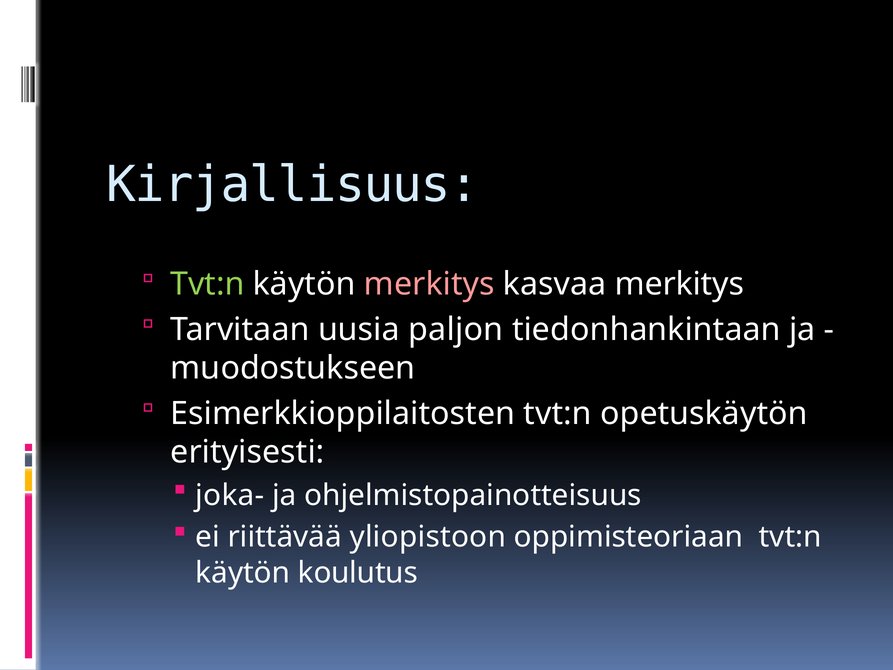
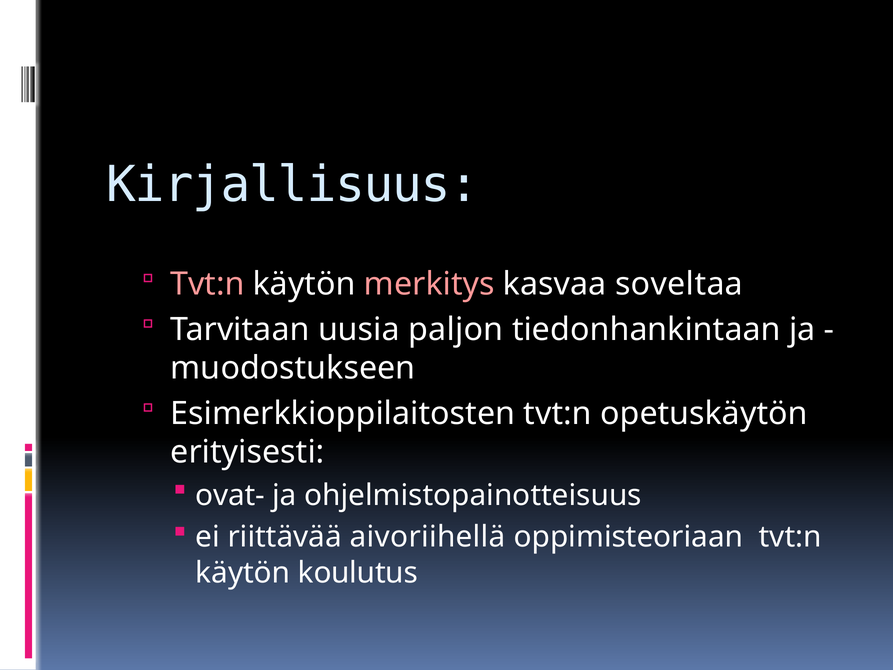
Tvt:n at (207, 284) colour: light green -> pink
kasvaa merkitys: merkitys -> soveltaa
joka-: joka- -> ovat-
yliopistoon: yliopistoon -> aivoriihellä
